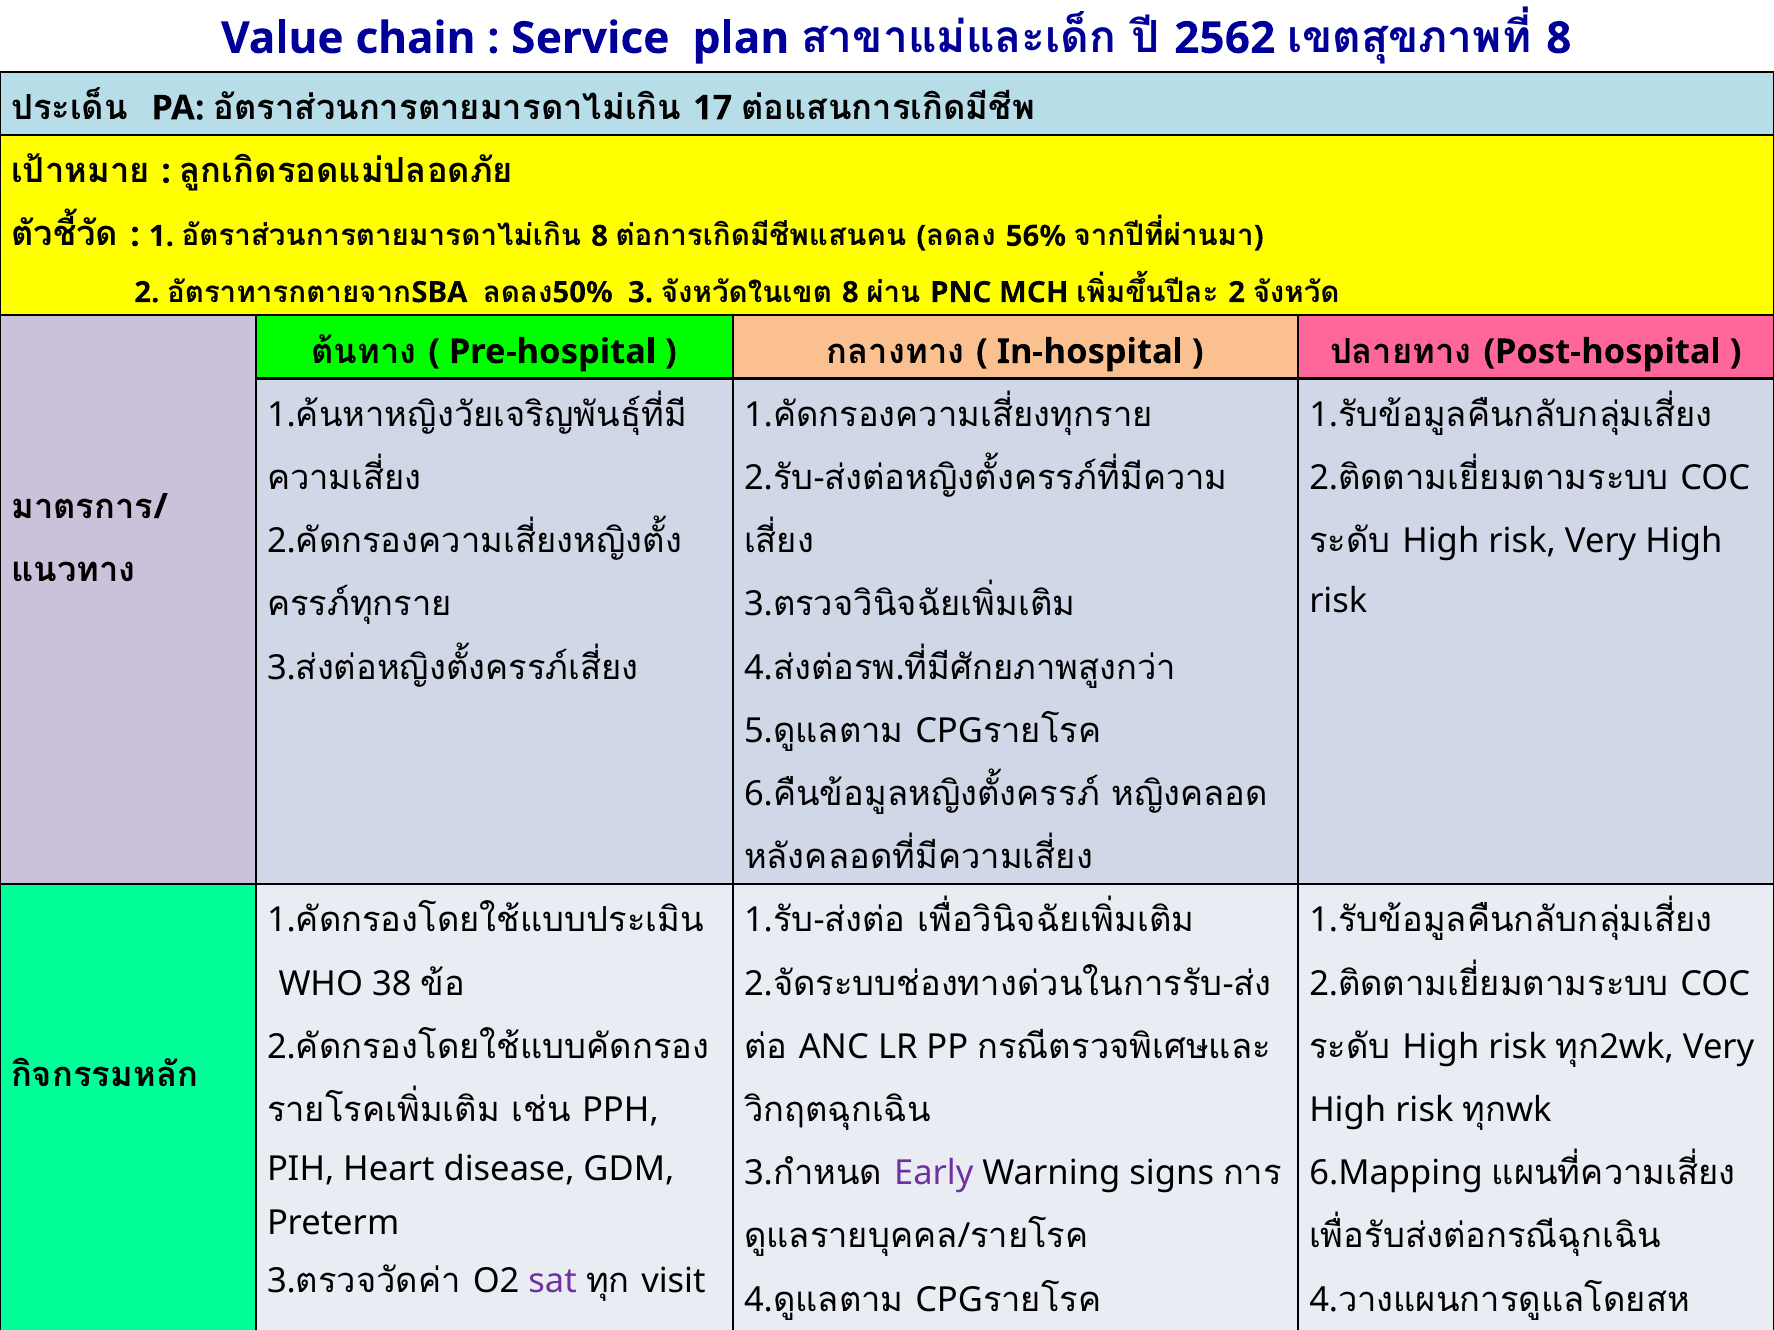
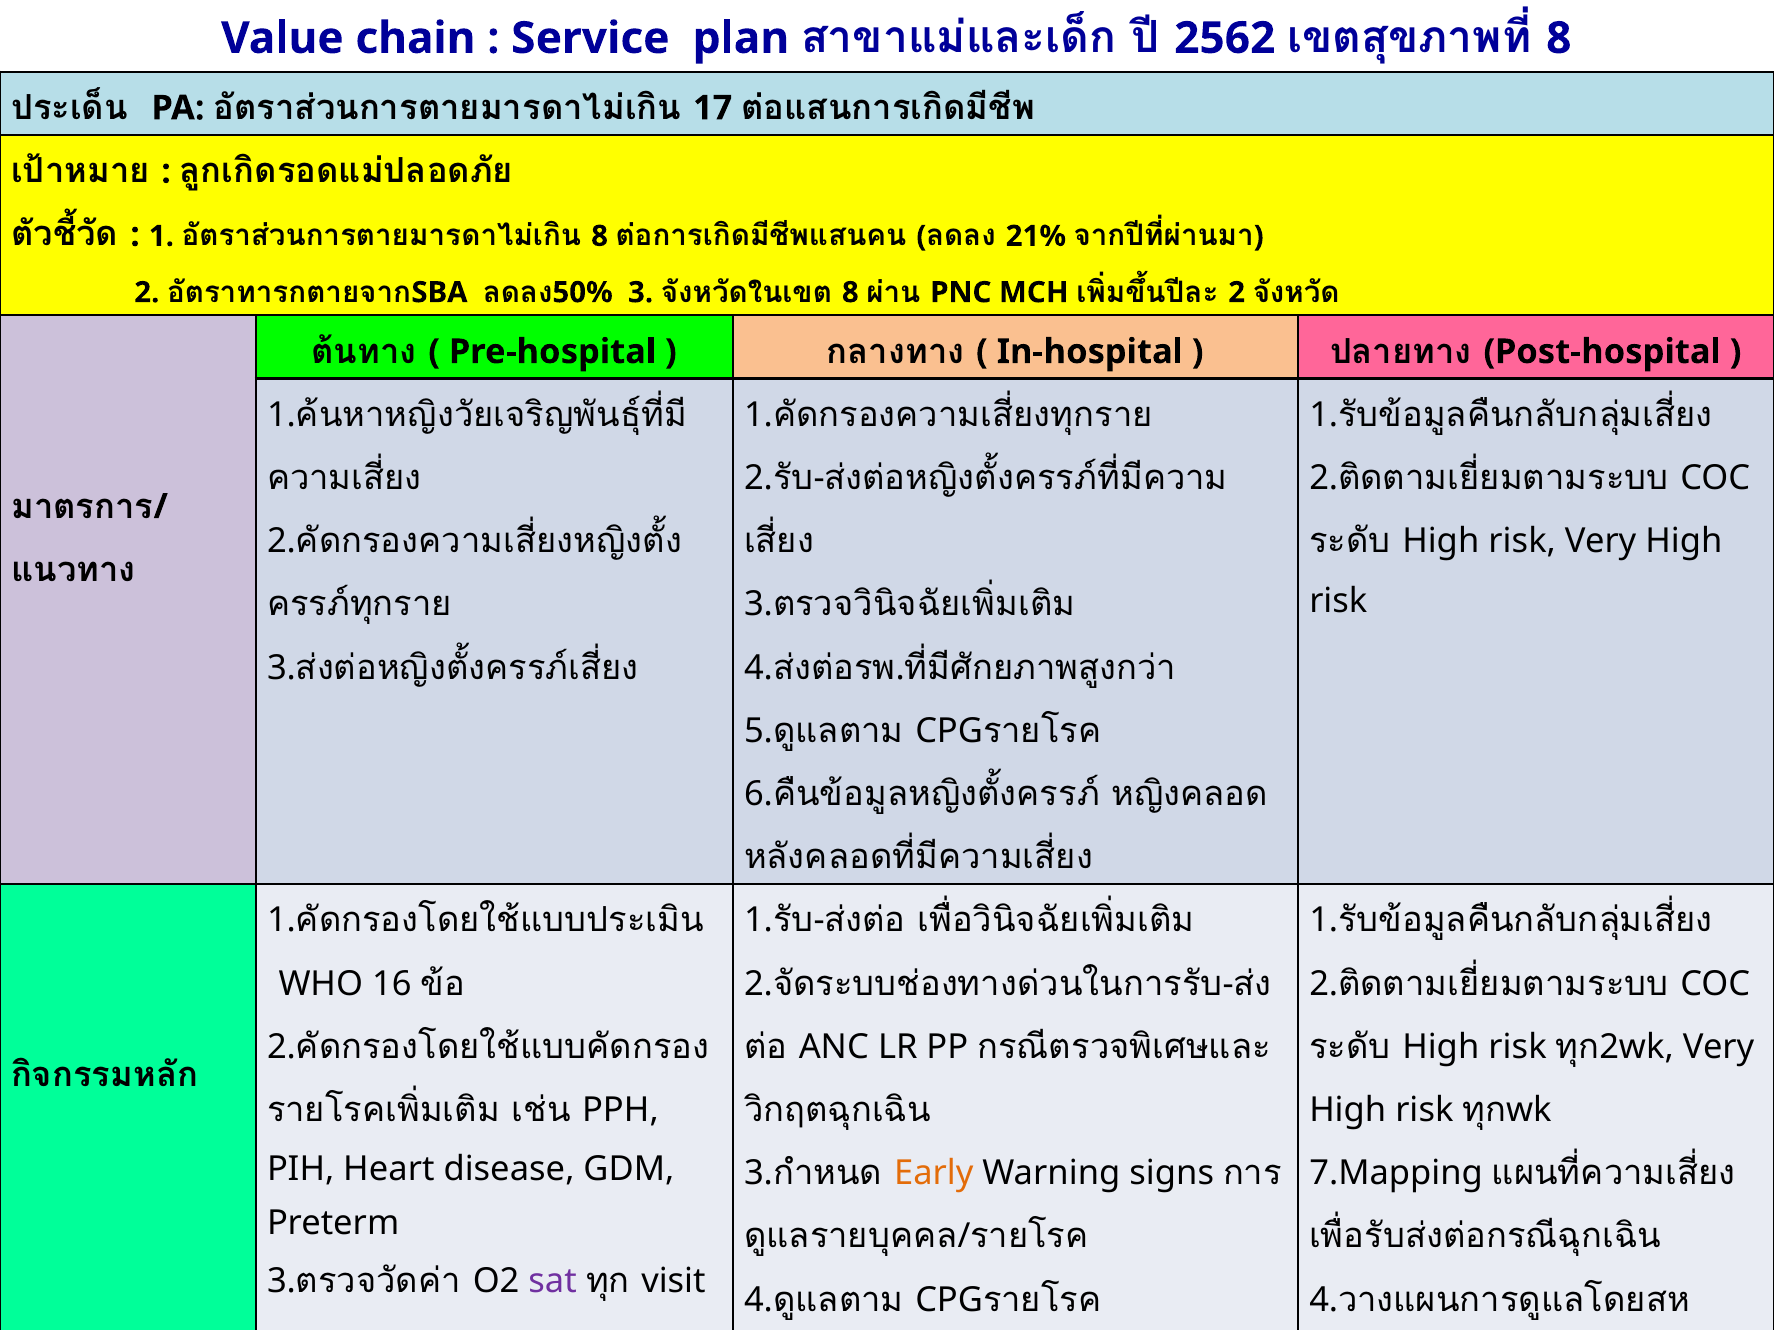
56%: 56% -> 21%
38: 38 -> 16
Early colour: purple -> orange
6.Mapping: 6.Mapping -> 7.Mapping
